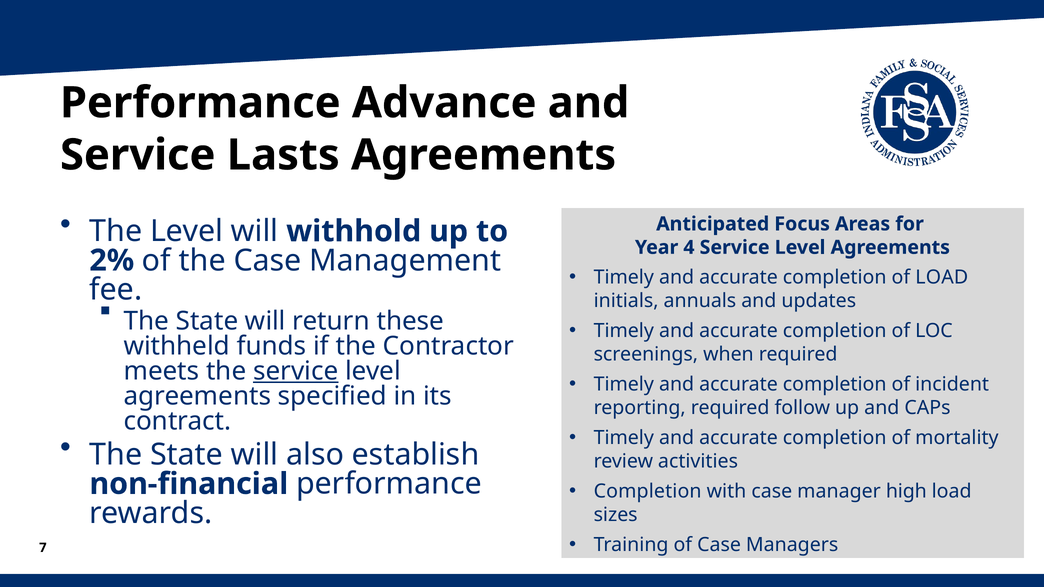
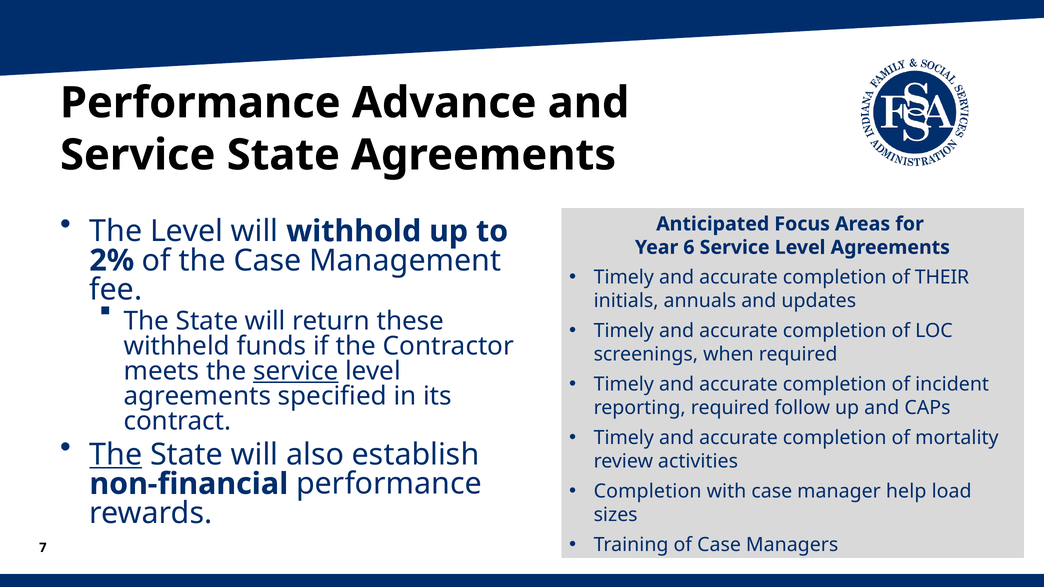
Service Lasts: Lasts -> State
4: 4 -> 6
of LOAD: LOAD -> THEIR
The at (116, 455) underline: none -> present
high: high -> help
